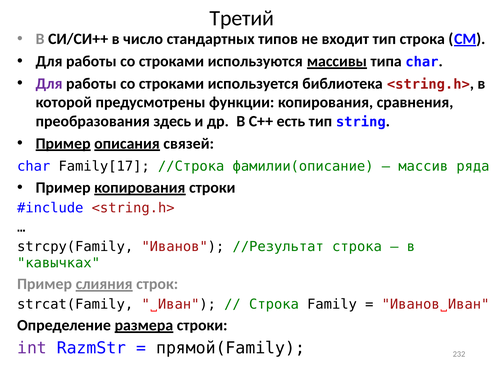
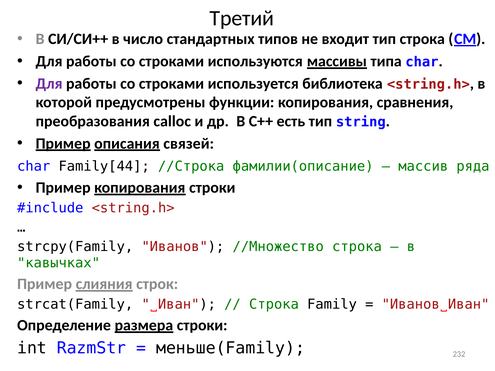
здесь: здесь -> calloc
Family[17: Family[17 -> Family[44
//Результат: //Результат -> //Множество
int colour: purple -> black
прямой(Family: прямой(Family -> меньше(Family
